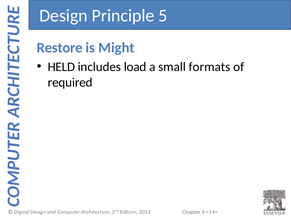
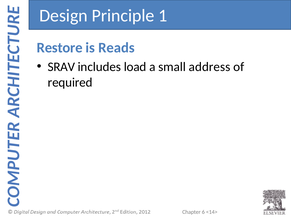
5: 5 -> 1
Might: Might -> Reads
HELD: HELD -> SRAV
formats: formats -> address
